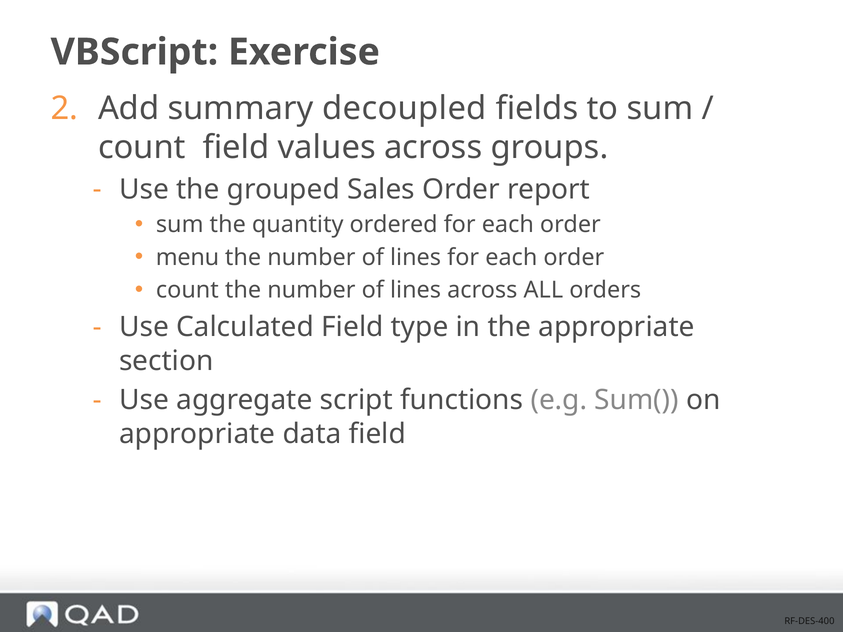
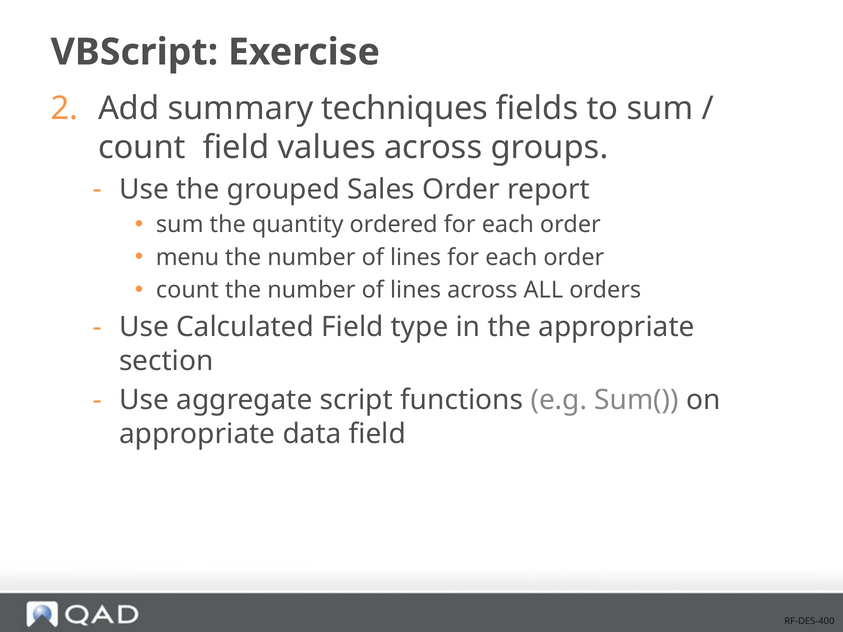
decoupled: decoupled -> techniques
